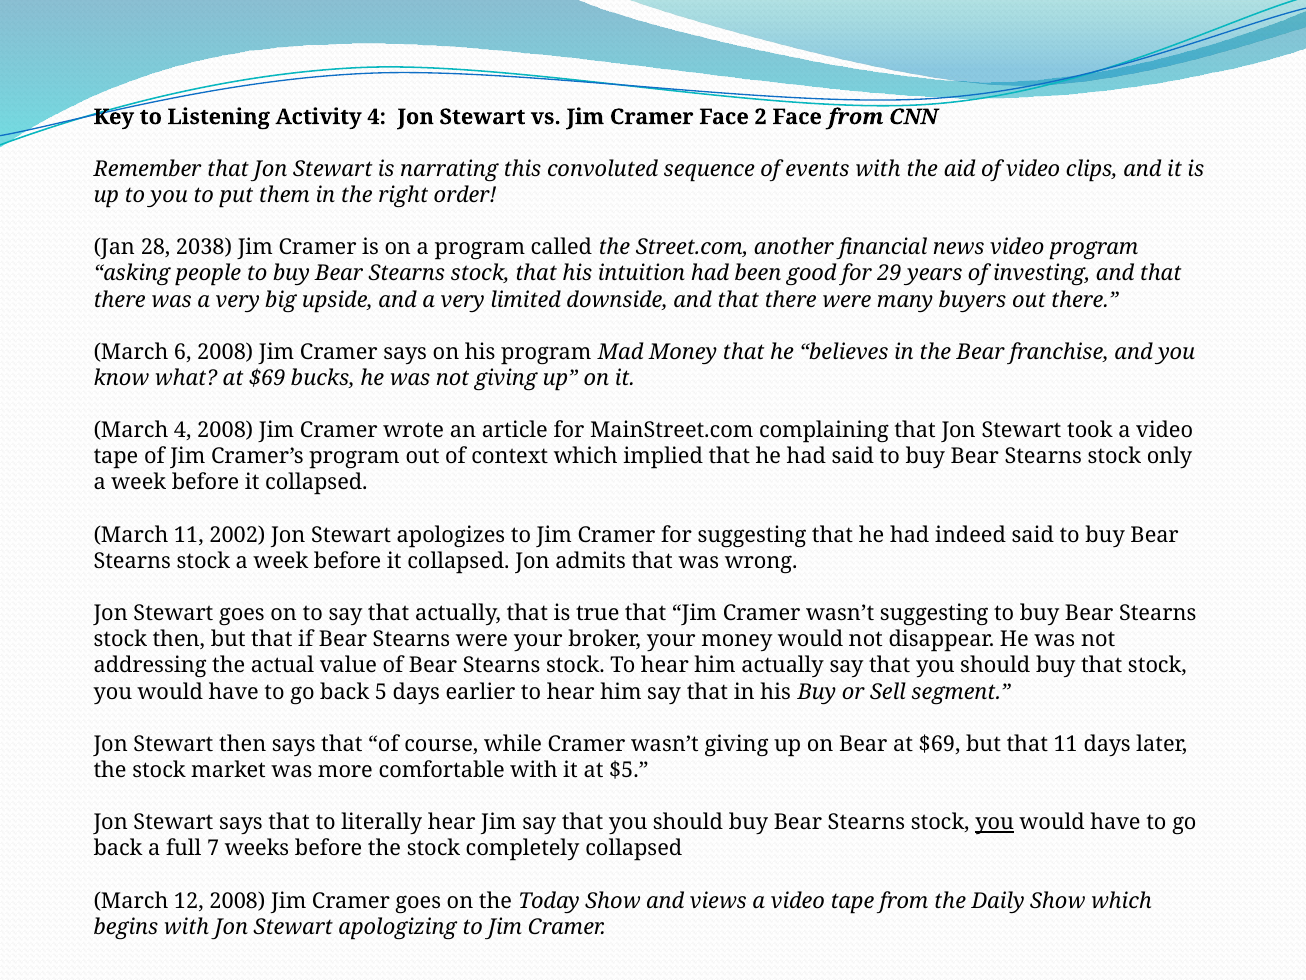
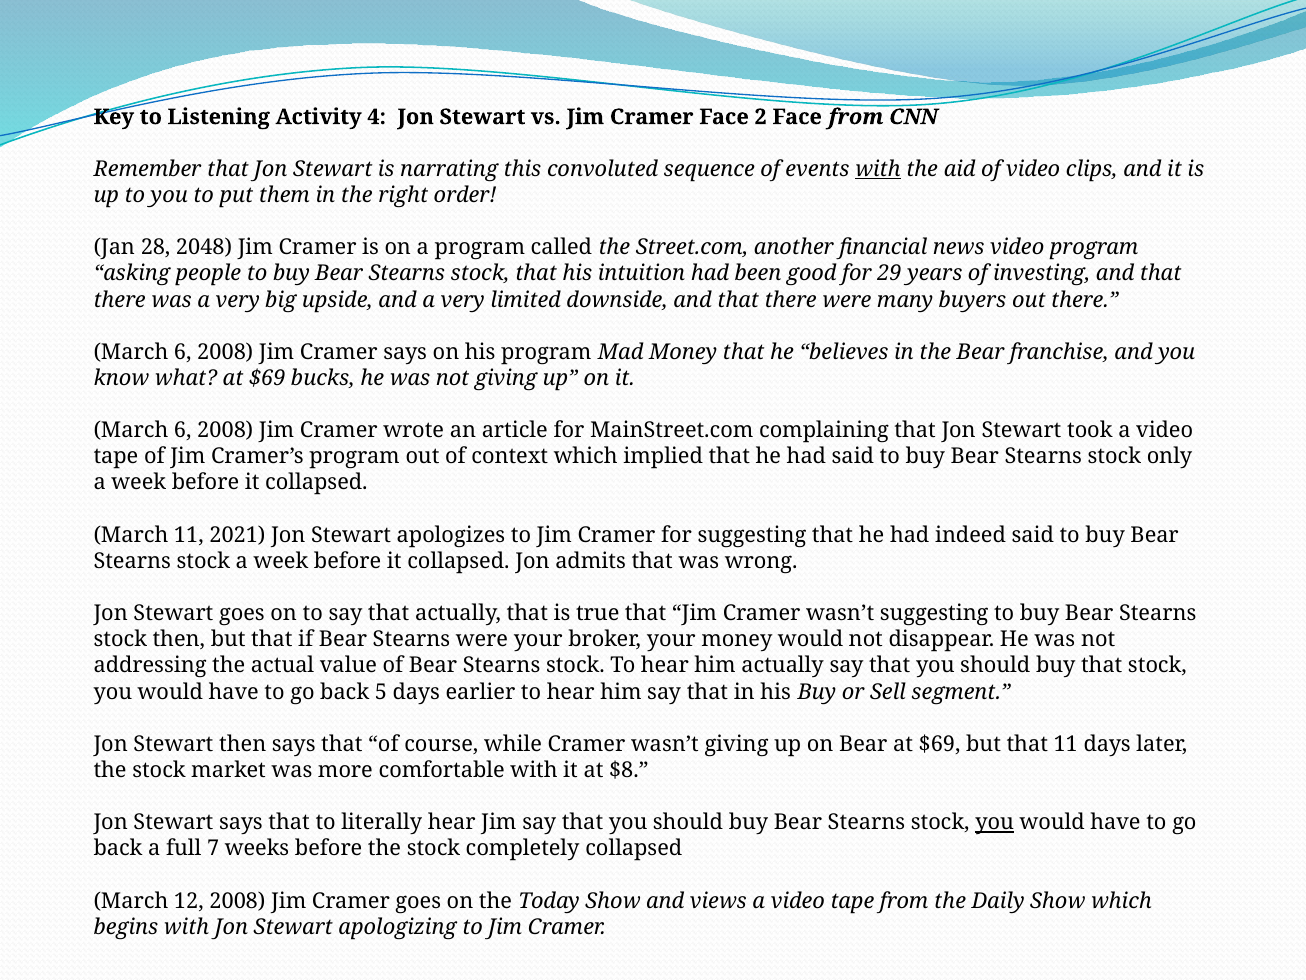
with at (878, 169) underline: none -> present
2038: 2038 -> 2048
4 at (183, 430): 4 -> 6
2002: 2002 -> 2021
$5: $5 -> $8
